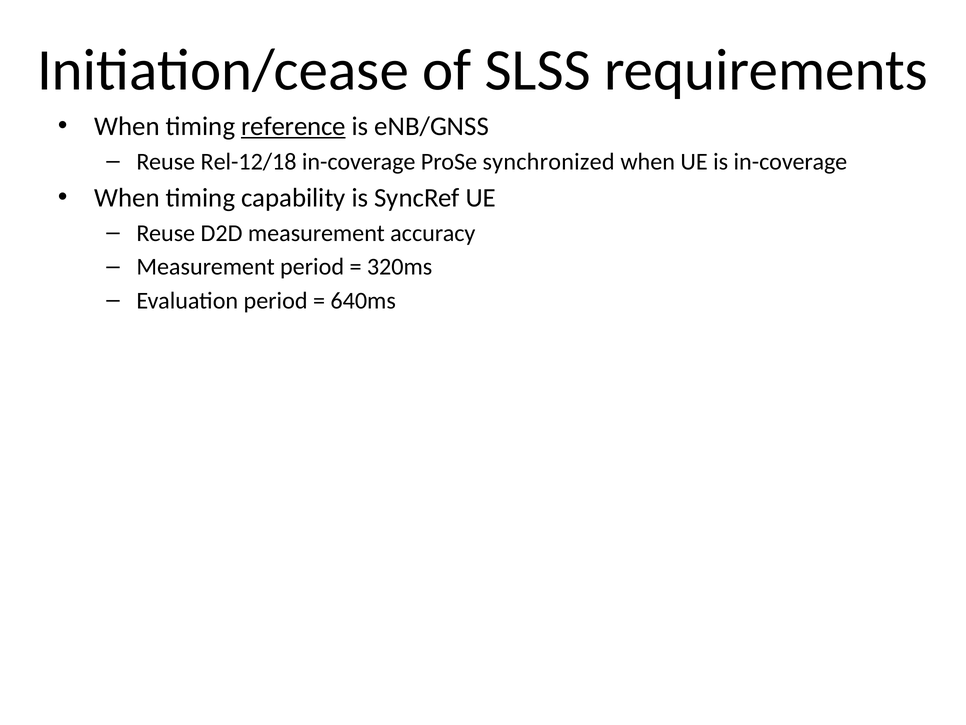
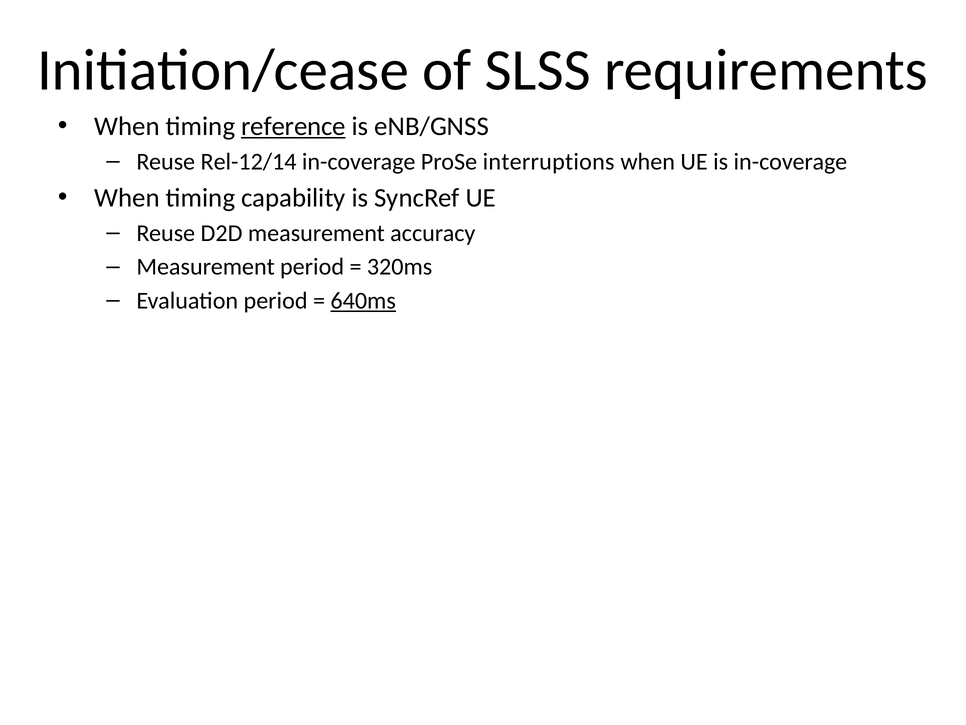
Rel-12/18: Rel-12/18 -> Rel-12/14
synchronized: synchronized -> interruptions
640ms underline: none -> present
